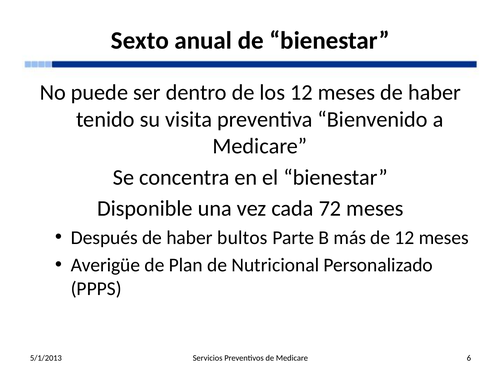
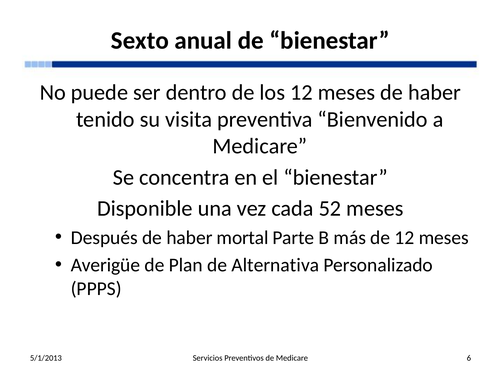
72: 72 -> 52
bultos: bultos -> mortal
Nutricional: Nutricional -> Alternativa
